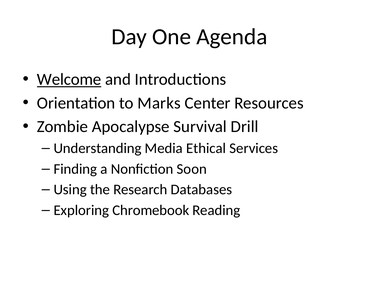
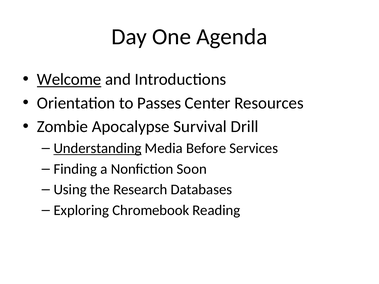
Marks: Marks -> Passes
Understanding underline: none -> present
Ethical: Ethical -> Before
